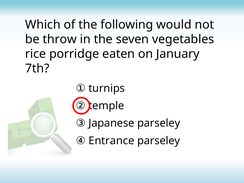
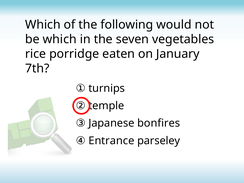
be throw: throw -> which
Japanese parseley: parseley -> bonfires
